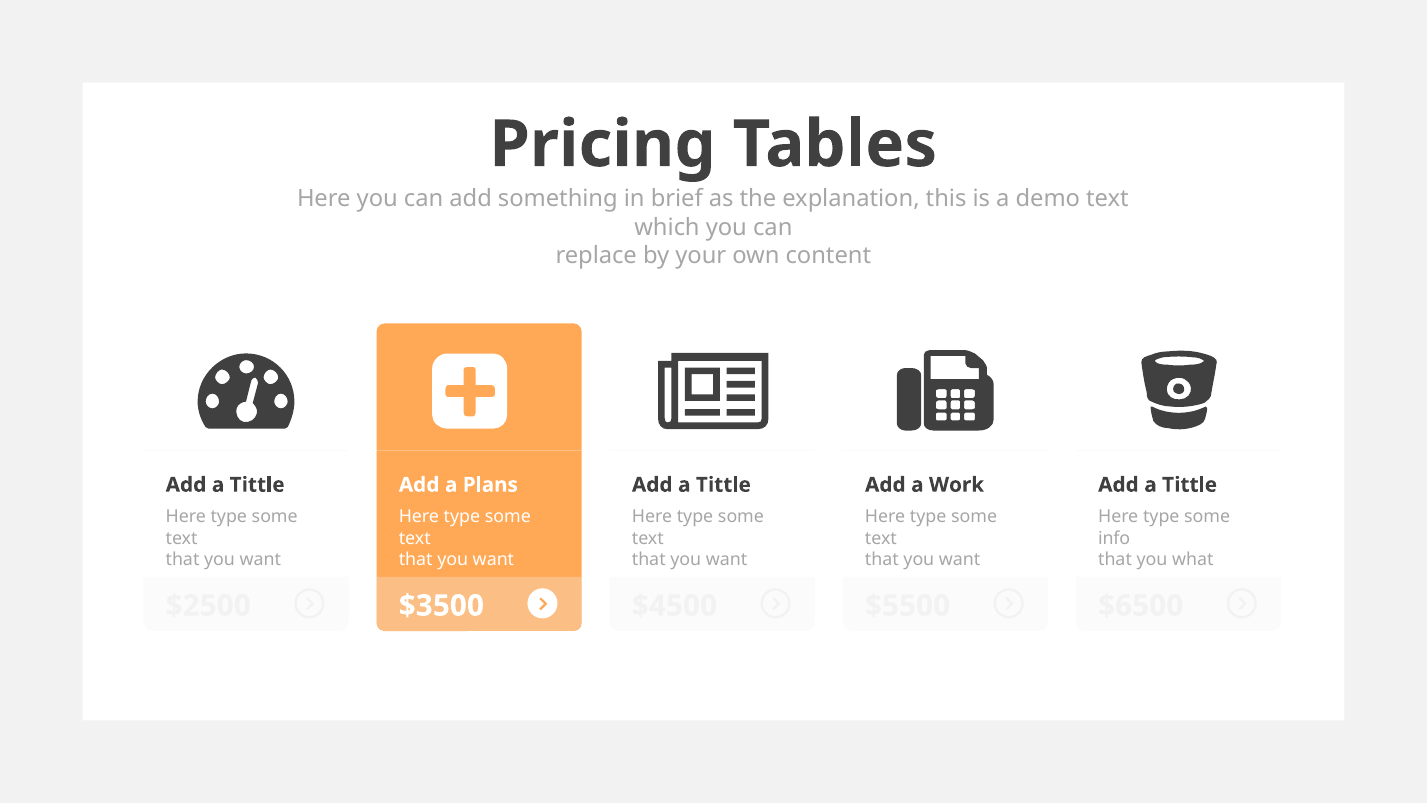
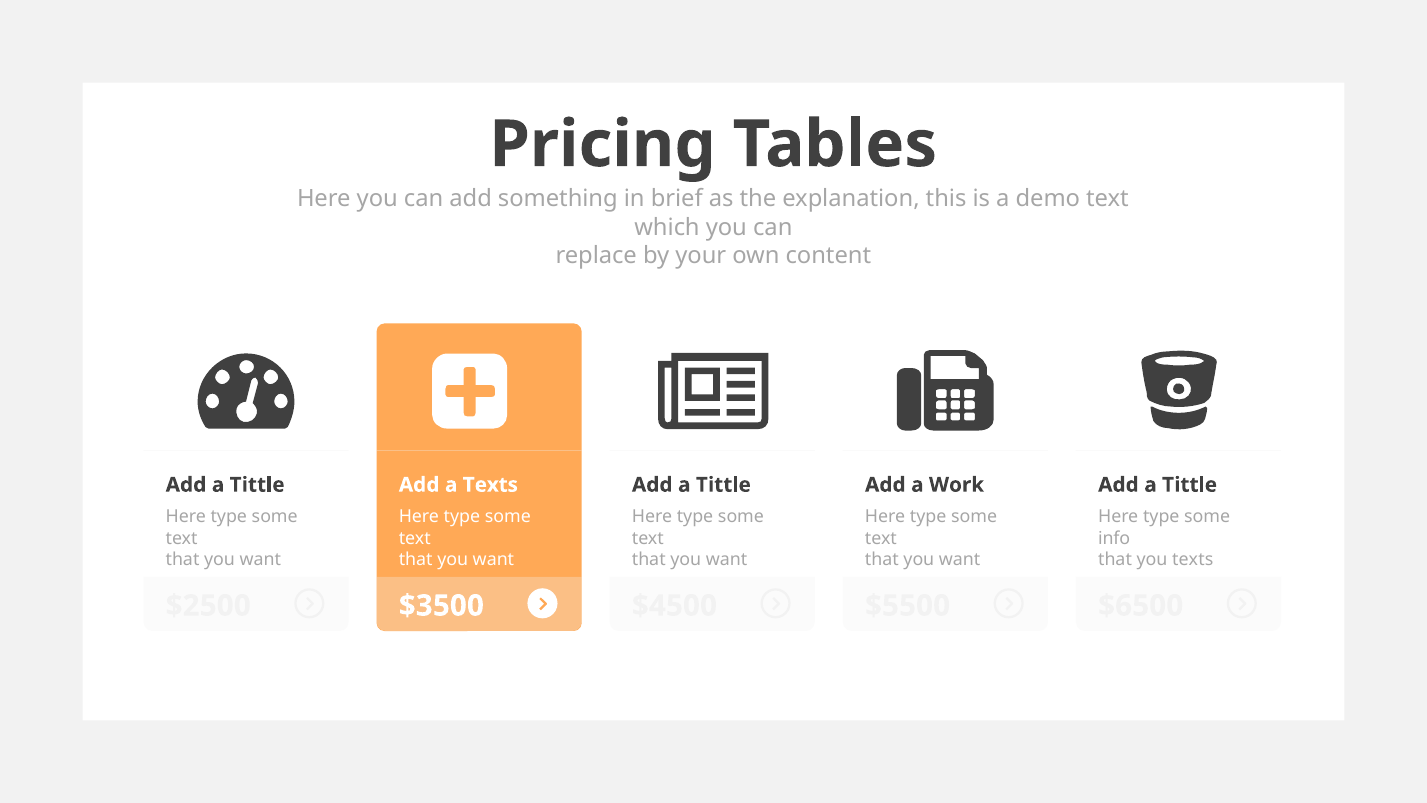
a Plans: Plans -> Texts
you what: what -> texts
